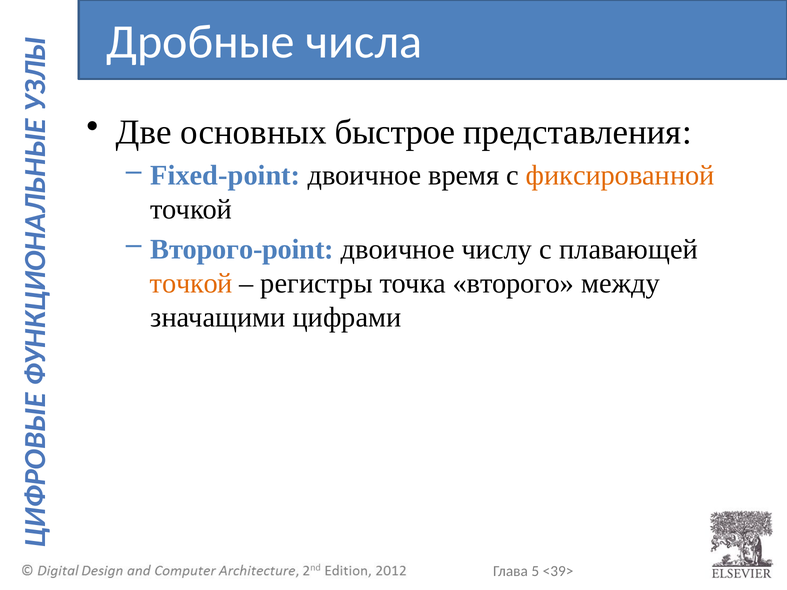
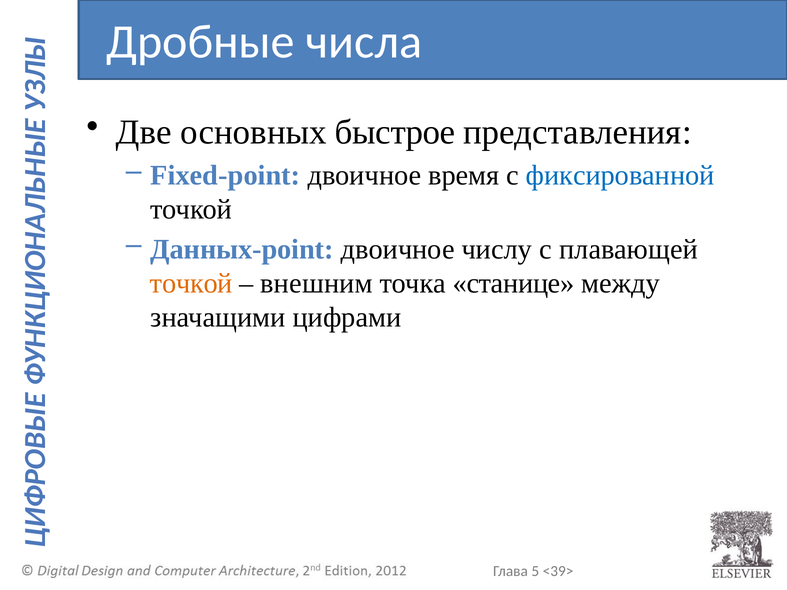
фиксированной colour: orange -> blue
Второго-point: Второго-point -> Данных-point
регистры: регистры -> внешним
второго: второго -> станице
